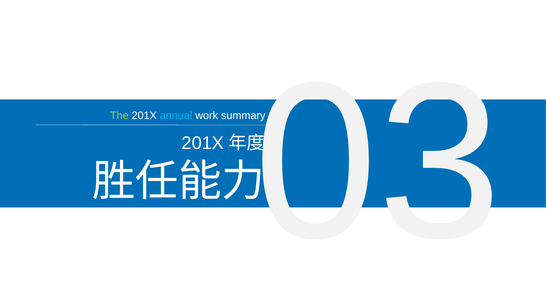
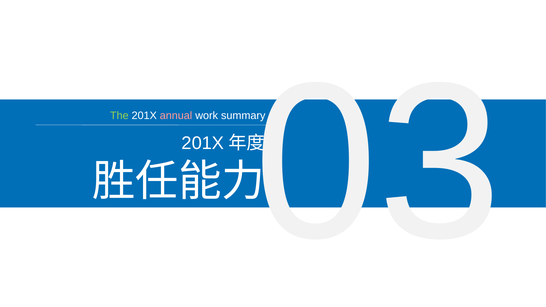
annual colour: light blue -> pink
